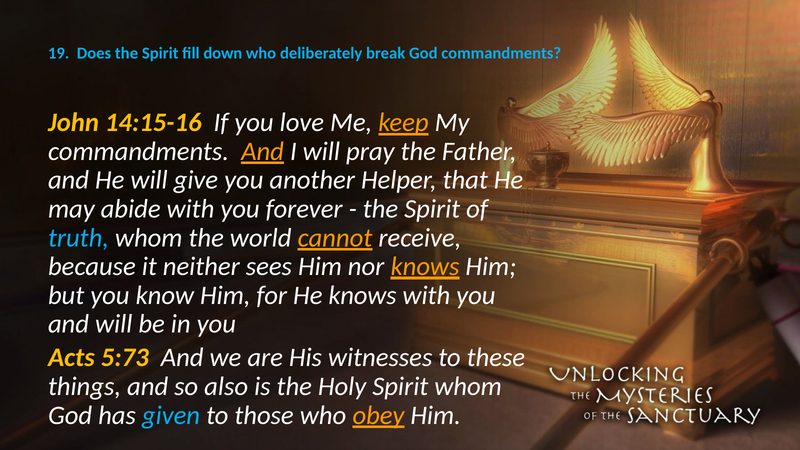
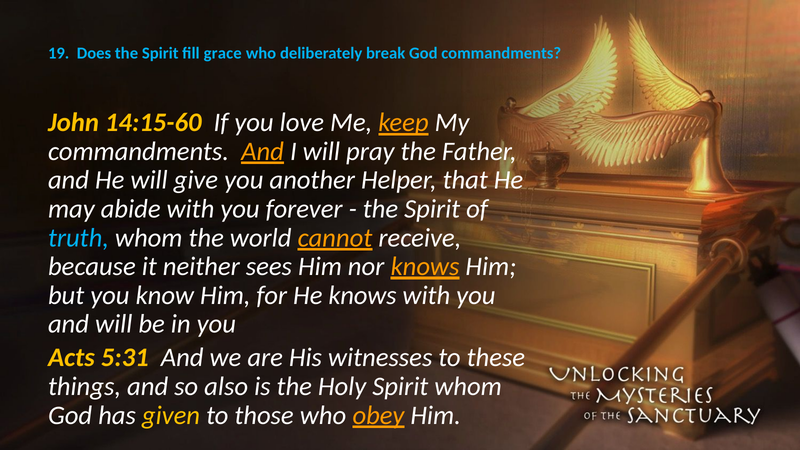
down: down -> grace
14:15-16: 14:15-16 -> 14:15-60
5:73: 5:73 -> 5:31
given colour: light blue -> yellow
